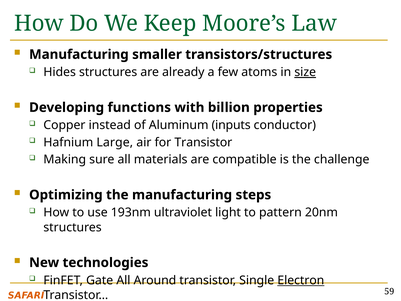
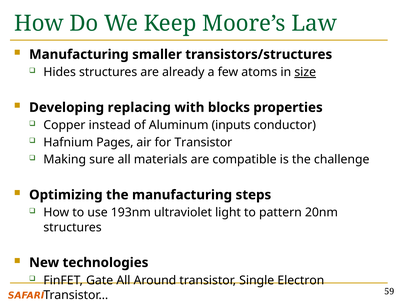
functions: functions -> replacing
billion: billion -> blocks
Large: Large -> Pages
Electron underline: present -> none
